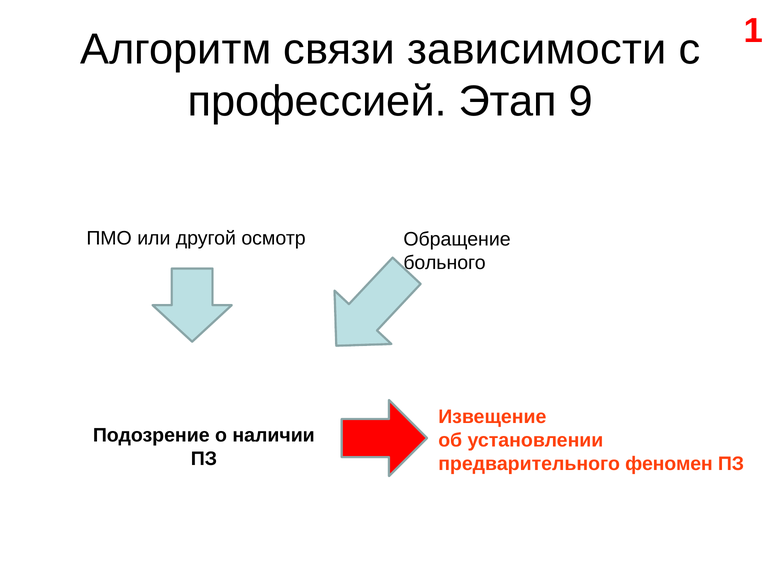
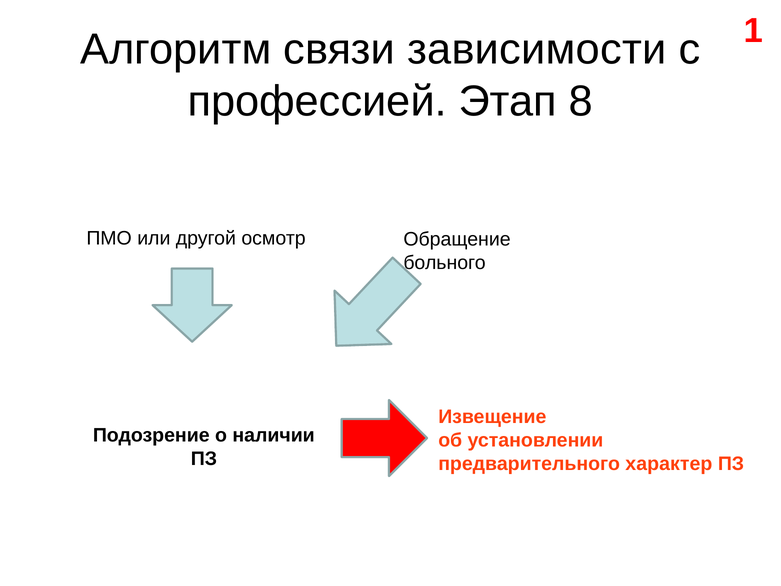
9: 9 -> 8
феномен: феномен -> характер
